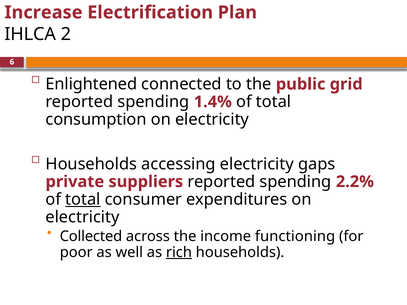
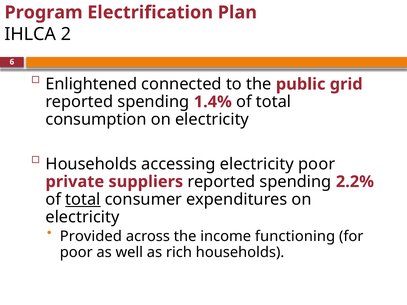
Increase: Increase -> Program
electricity gaps: gaps -> poor
Collected: Collected -> Provided
rich underline: present -> none
